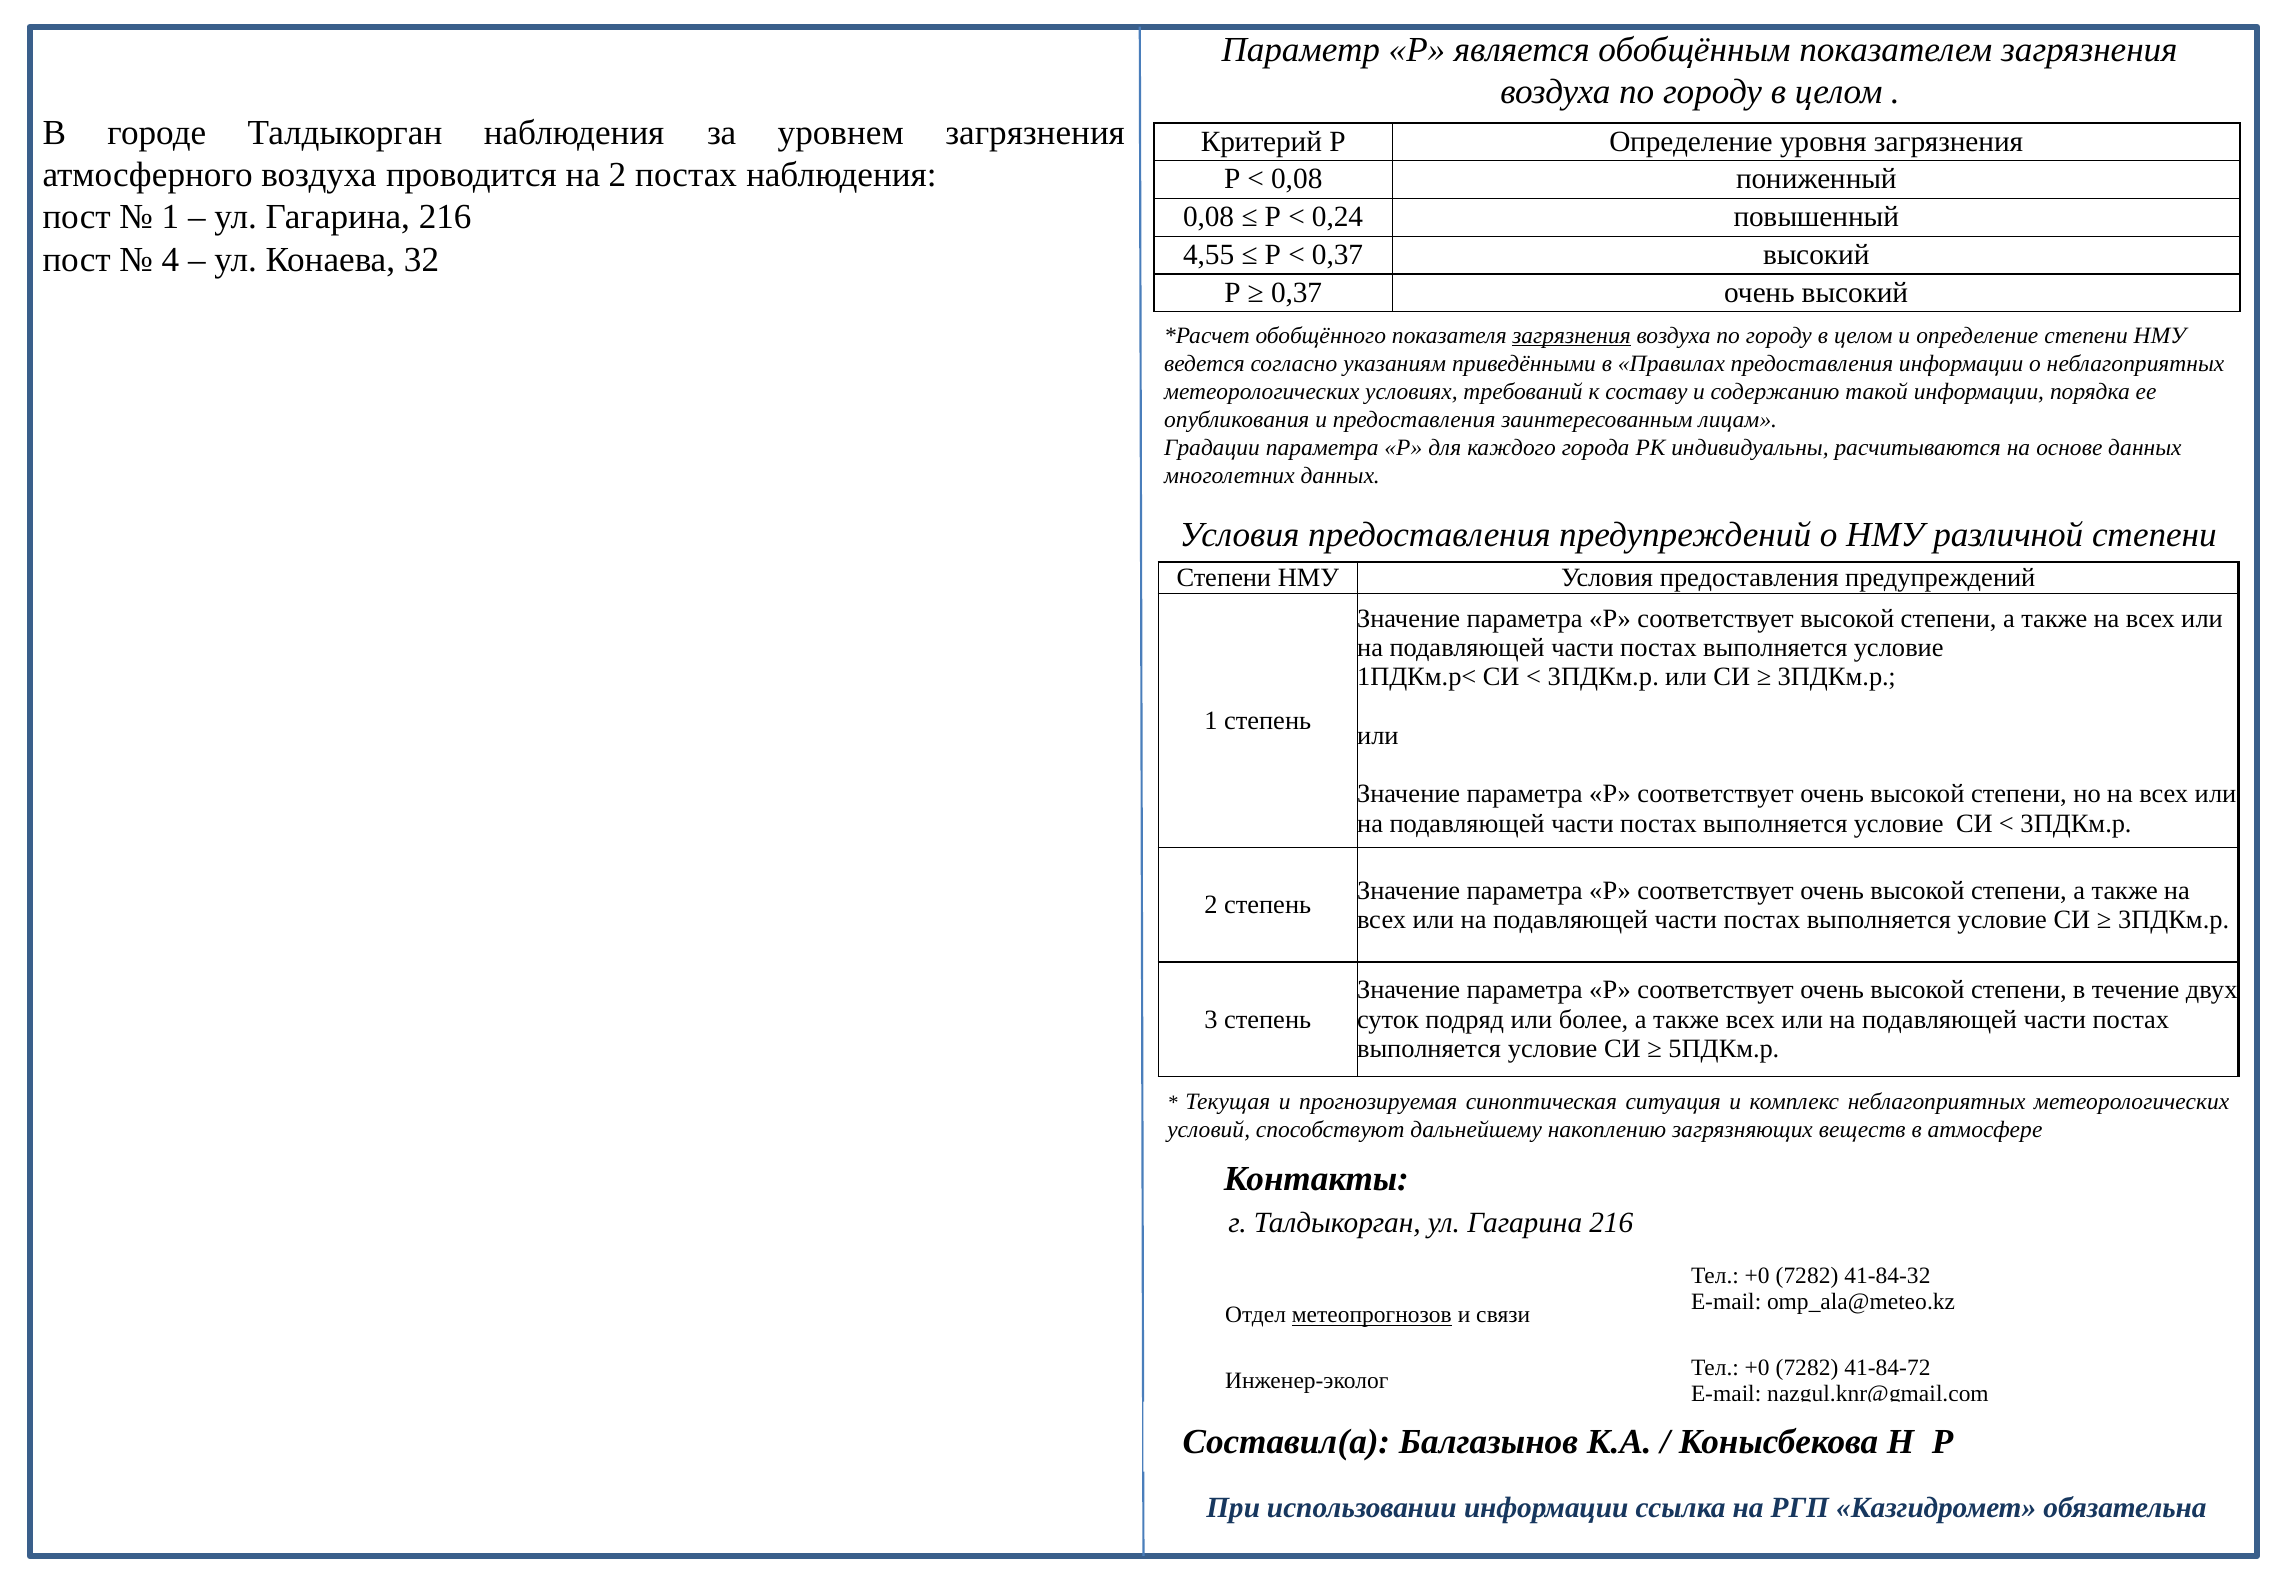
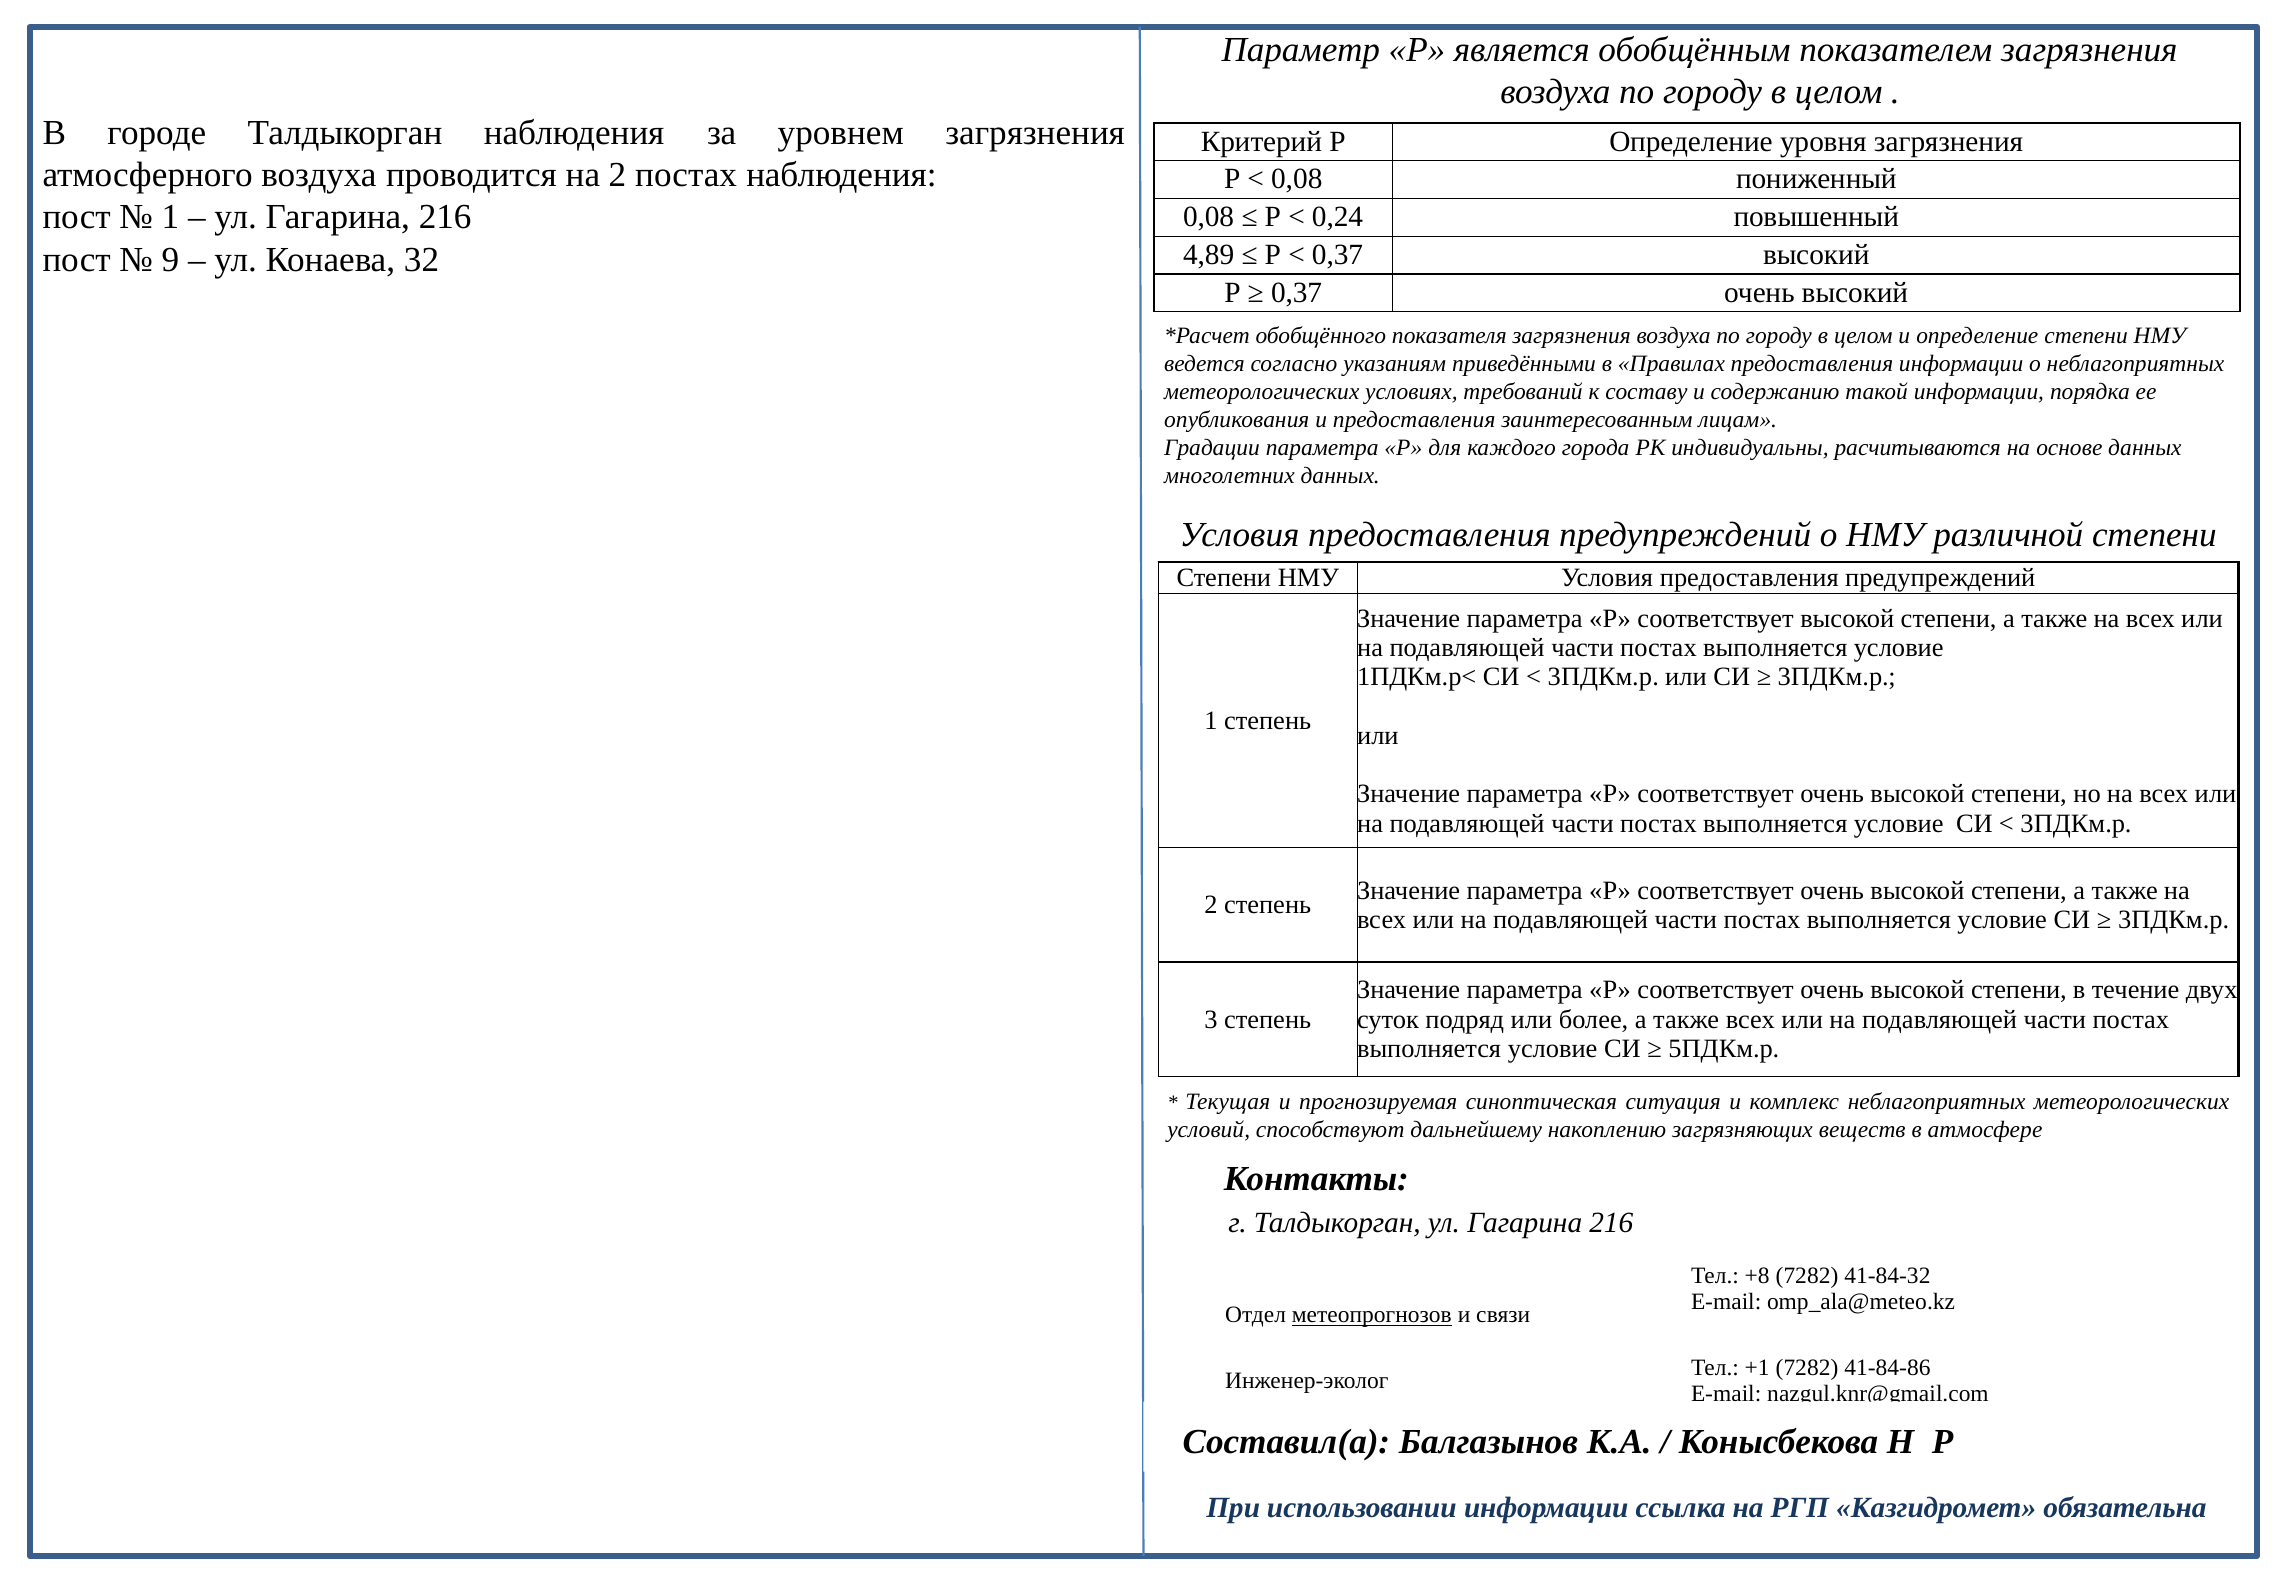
4,55: 4,55 -> 4,89
4: 4 -> 9
загрязнения at (1571, 336) underline: present -> none
+0 at (1757, 1276): +0 -> +8
+0 at (1757, 1368): +0 -> +1
41-84-72: 41-84-72 -> 41-84-86
